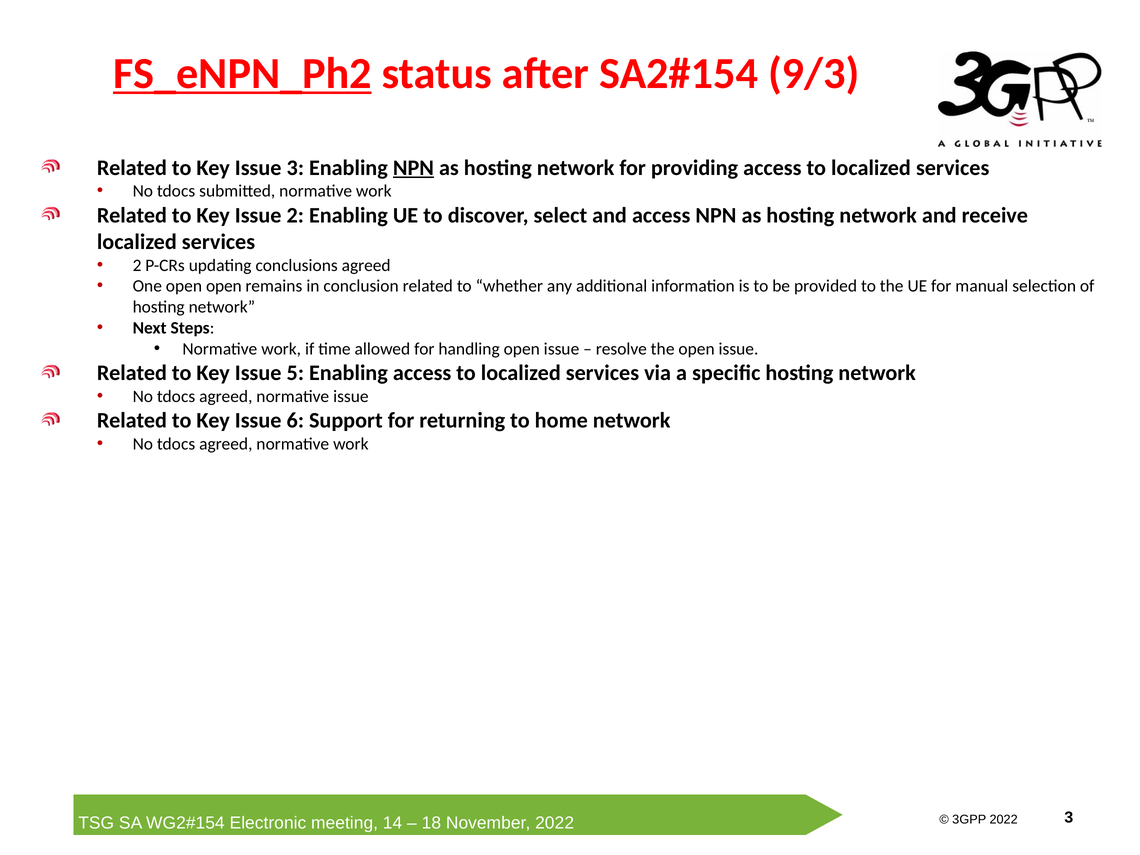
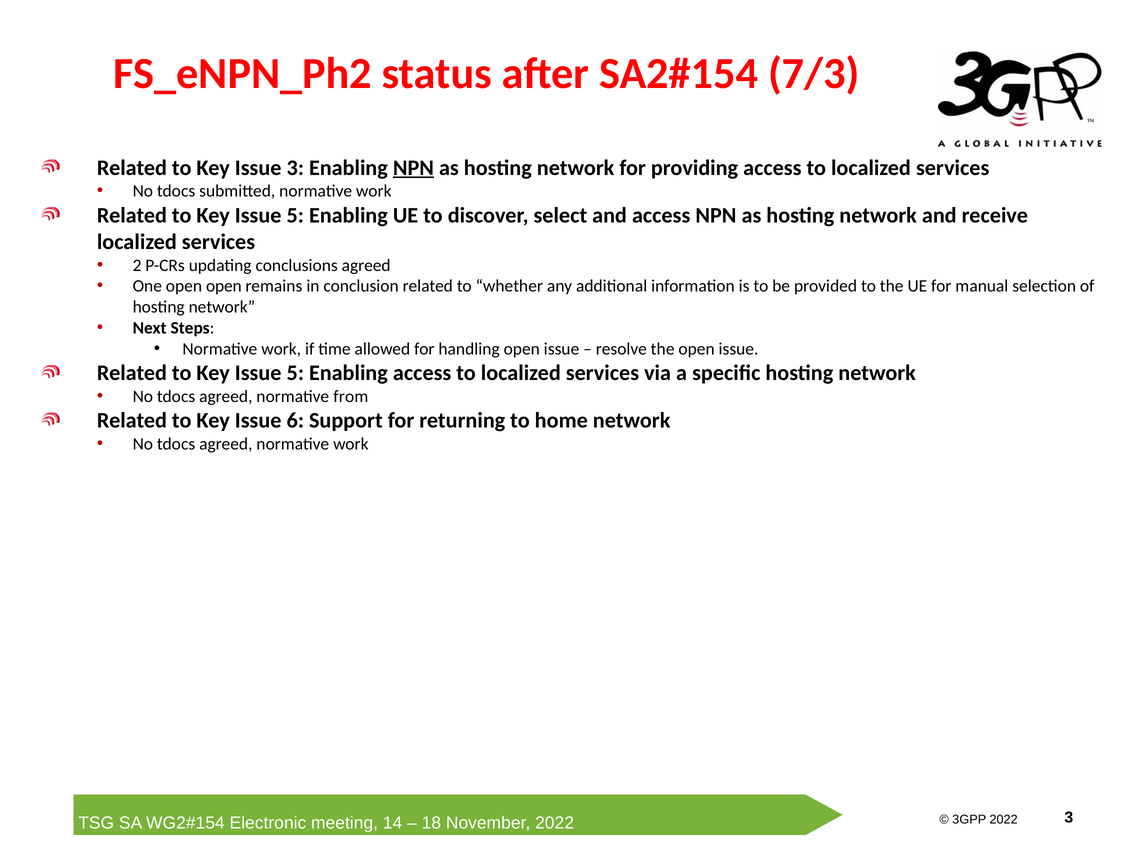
FS_eNPN_Ph2 underline: present -> none
9/3: 9/3 -> 7/3
2 at (295, 215): 2 -> 5
normative issue: issue -> from
